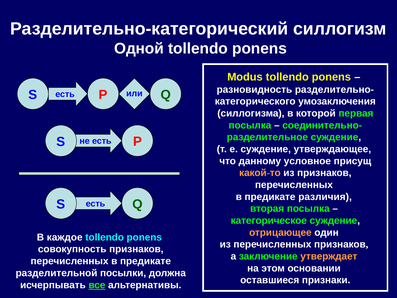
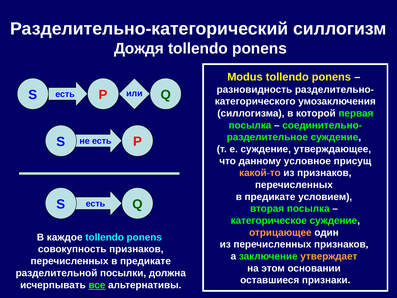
Одной: Одной -> Дождя
различия: различия -> условием
